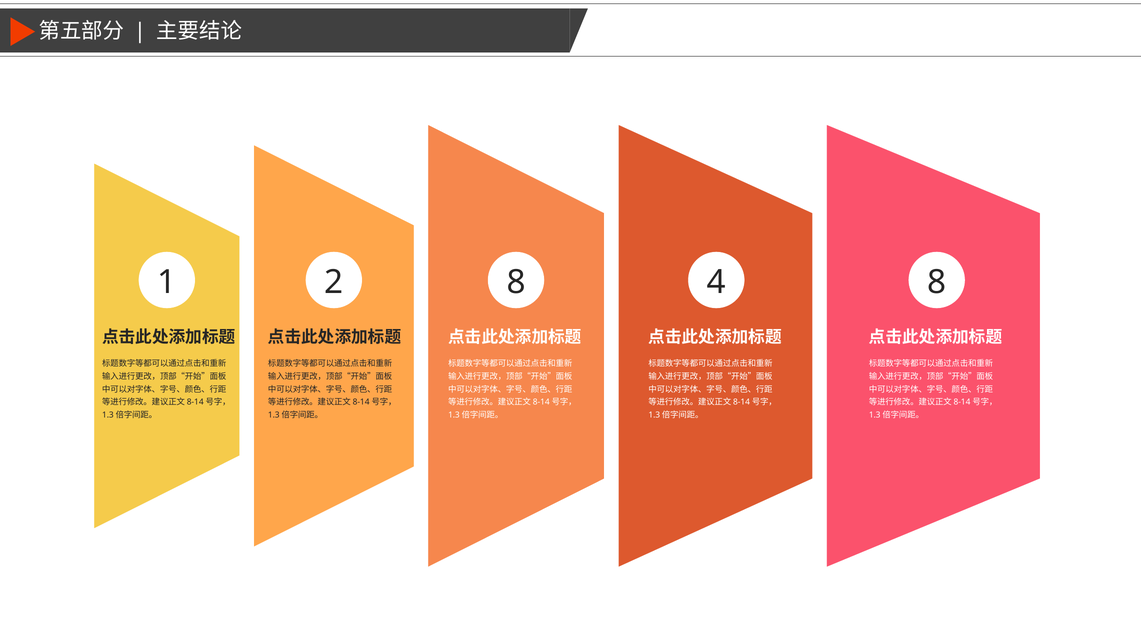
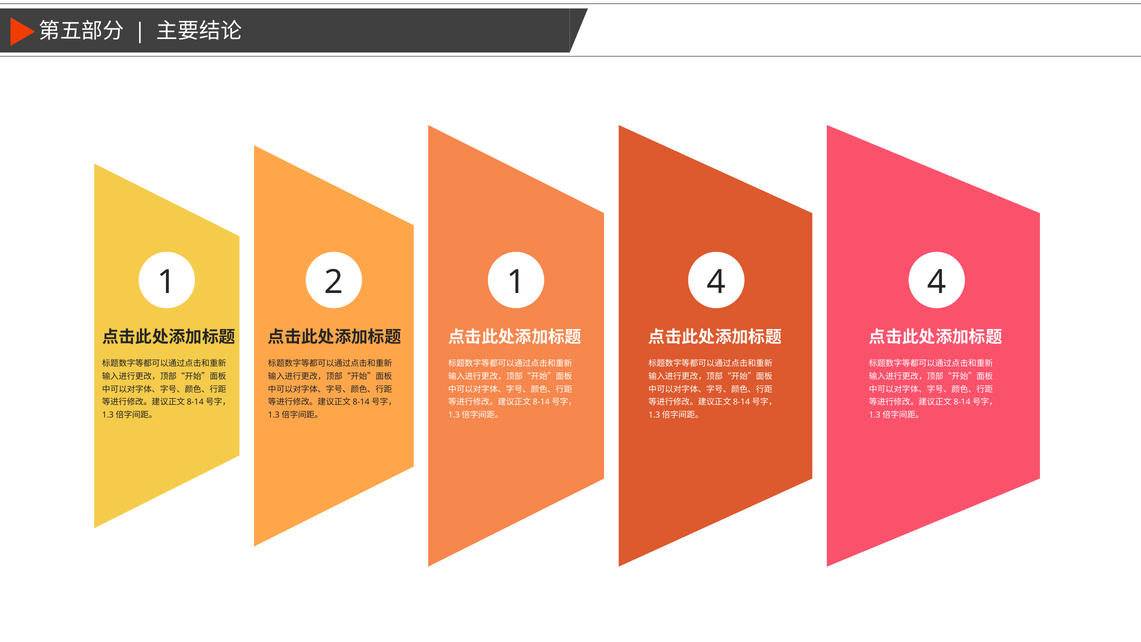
2 8: 8 -> 1
4 8: 8 -> 4
